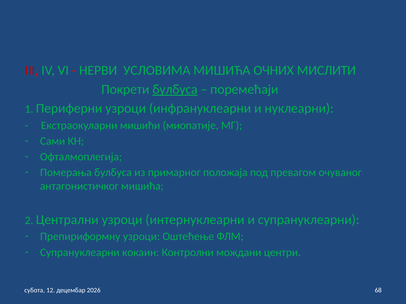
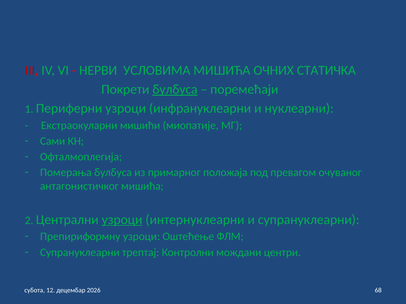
МИСЛИТИ: МИСЛИТИ -> СТАТИЧКА
узроци at (122, 220) underline: none -> present
кокаин: кокаин -> трептај
